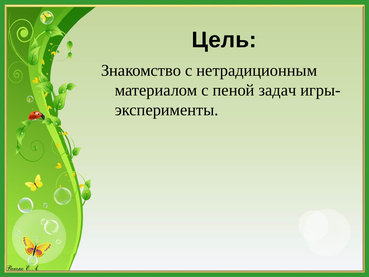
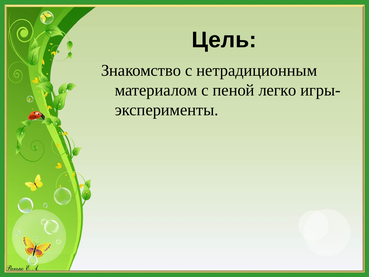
задач: задач -> легко
